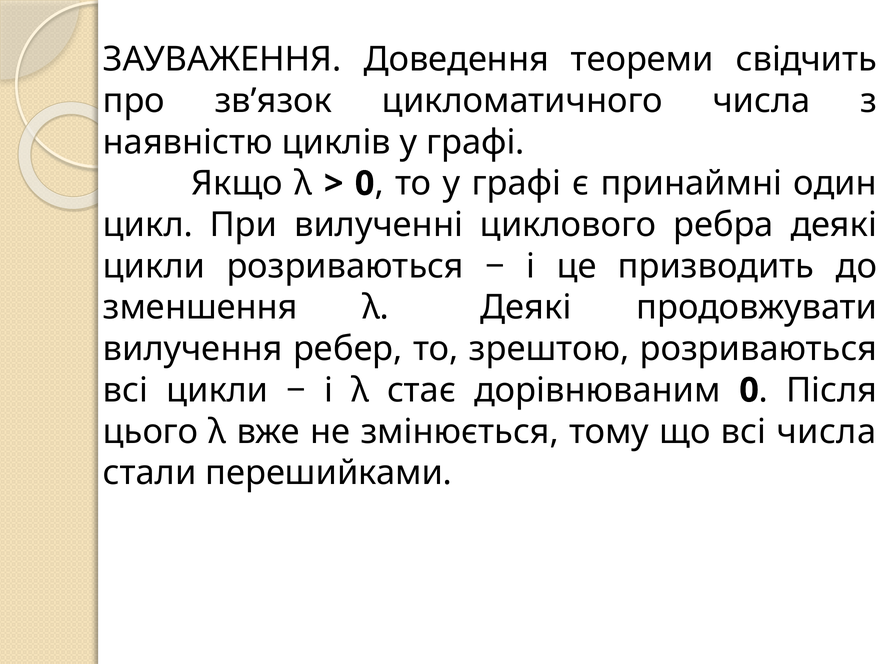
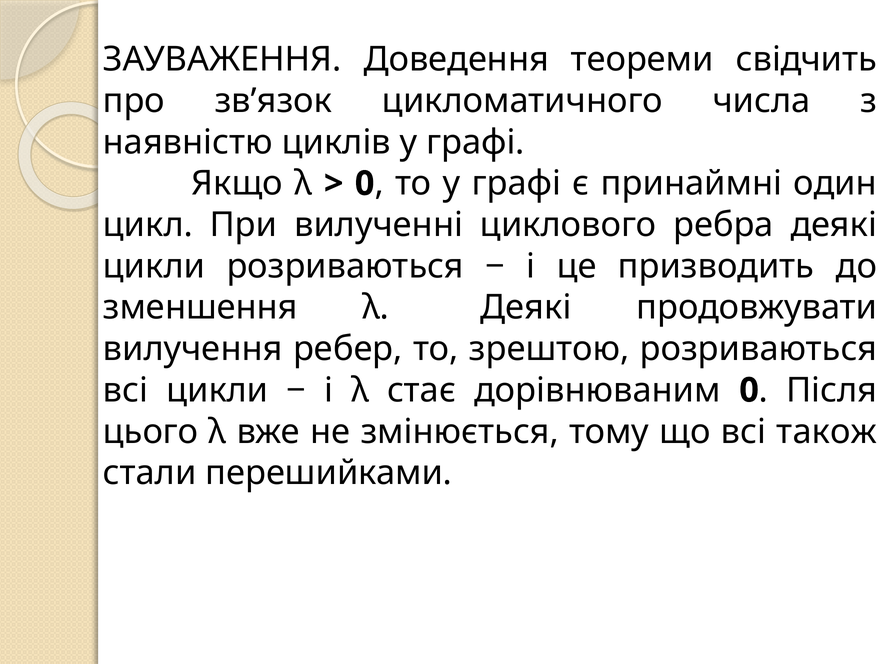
всі числа: числа -> також
